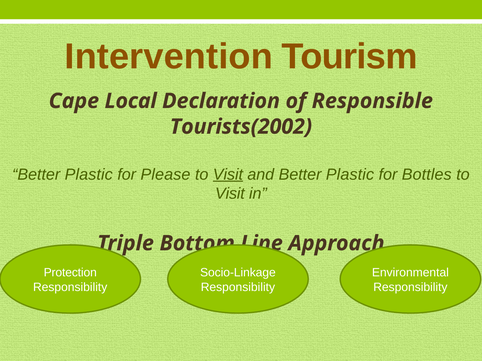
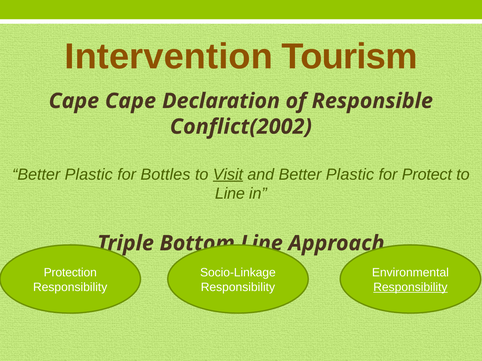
Cape Local: Local -> Cape
Tourists(2002: Tourists(2002 -> Conflict(2002
Please: Please -> Bottles
Bottles: Bottles -> Protect
Visit at (230, 194): Visit -> Line
Responsibility at (410, 287) underline: none -> present
